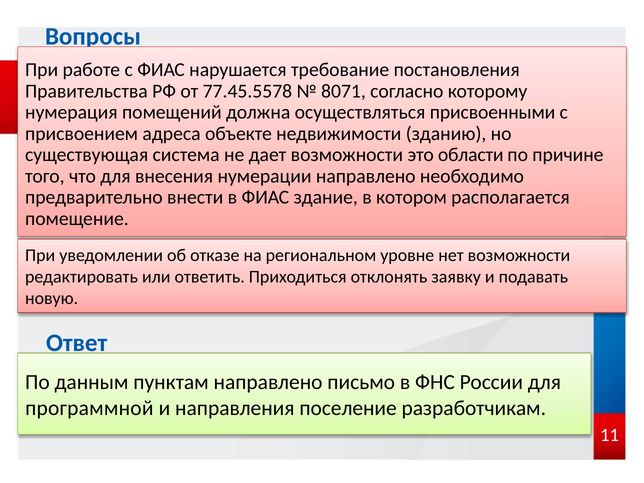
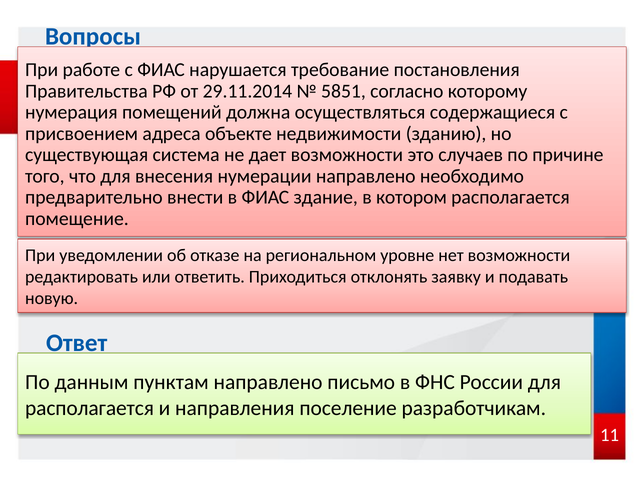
77.45.5578: 77.45.5578 -> 29.11.2014
8071: 8071 -> 5851
присвоенными: присвоенными -> содержащиеся
области: области -> случаев
программной at (89, 408): программной -> располагается
